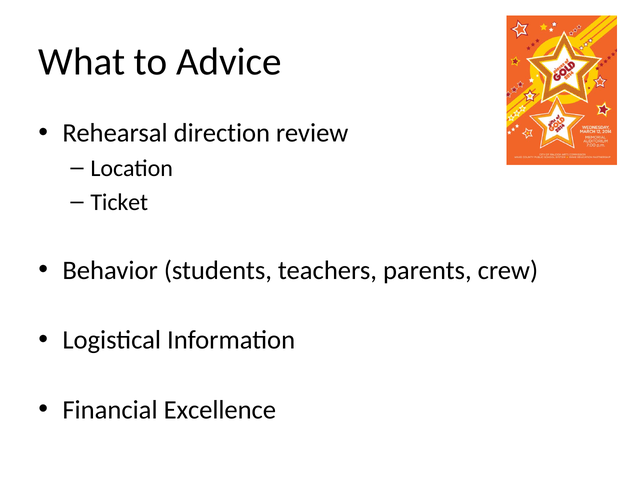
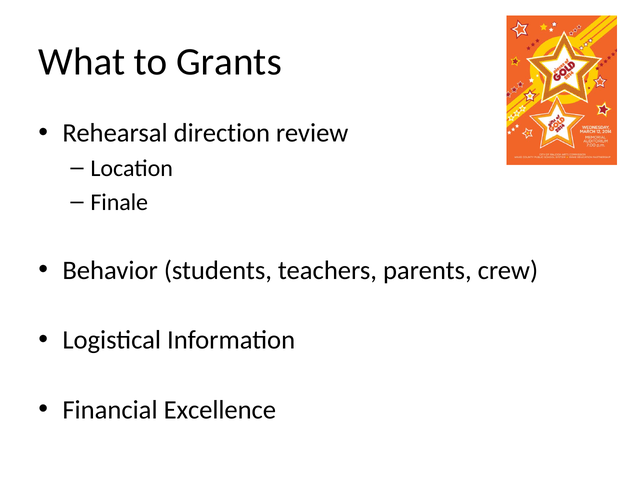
Advice: Advice -> Grants
Ticket: Ticket -> Finale
